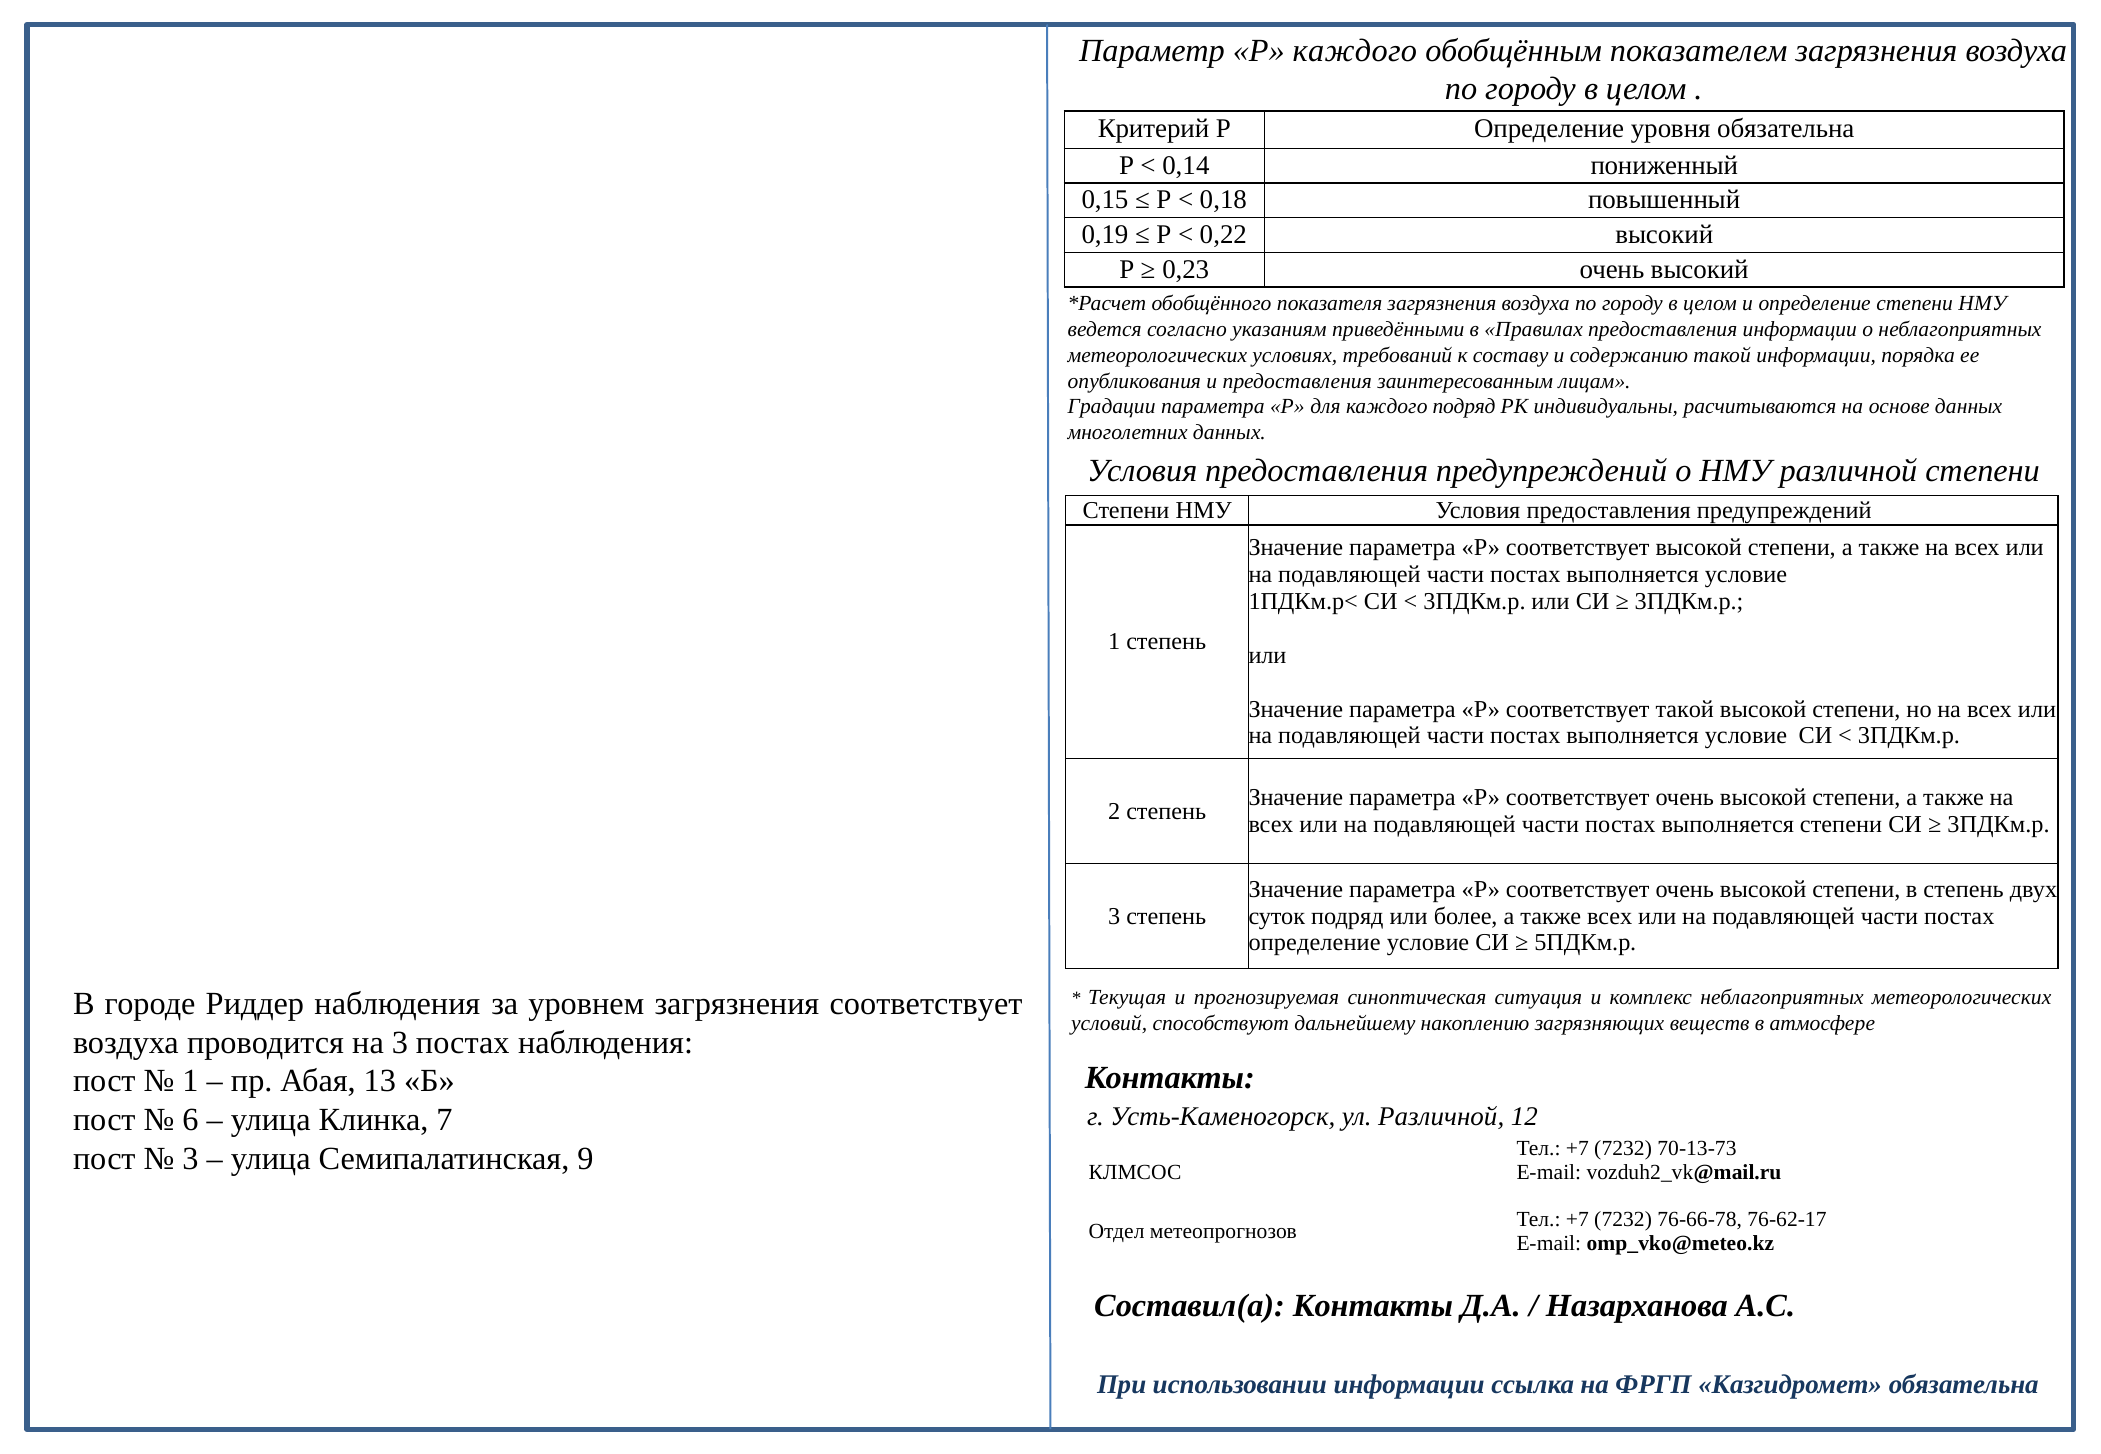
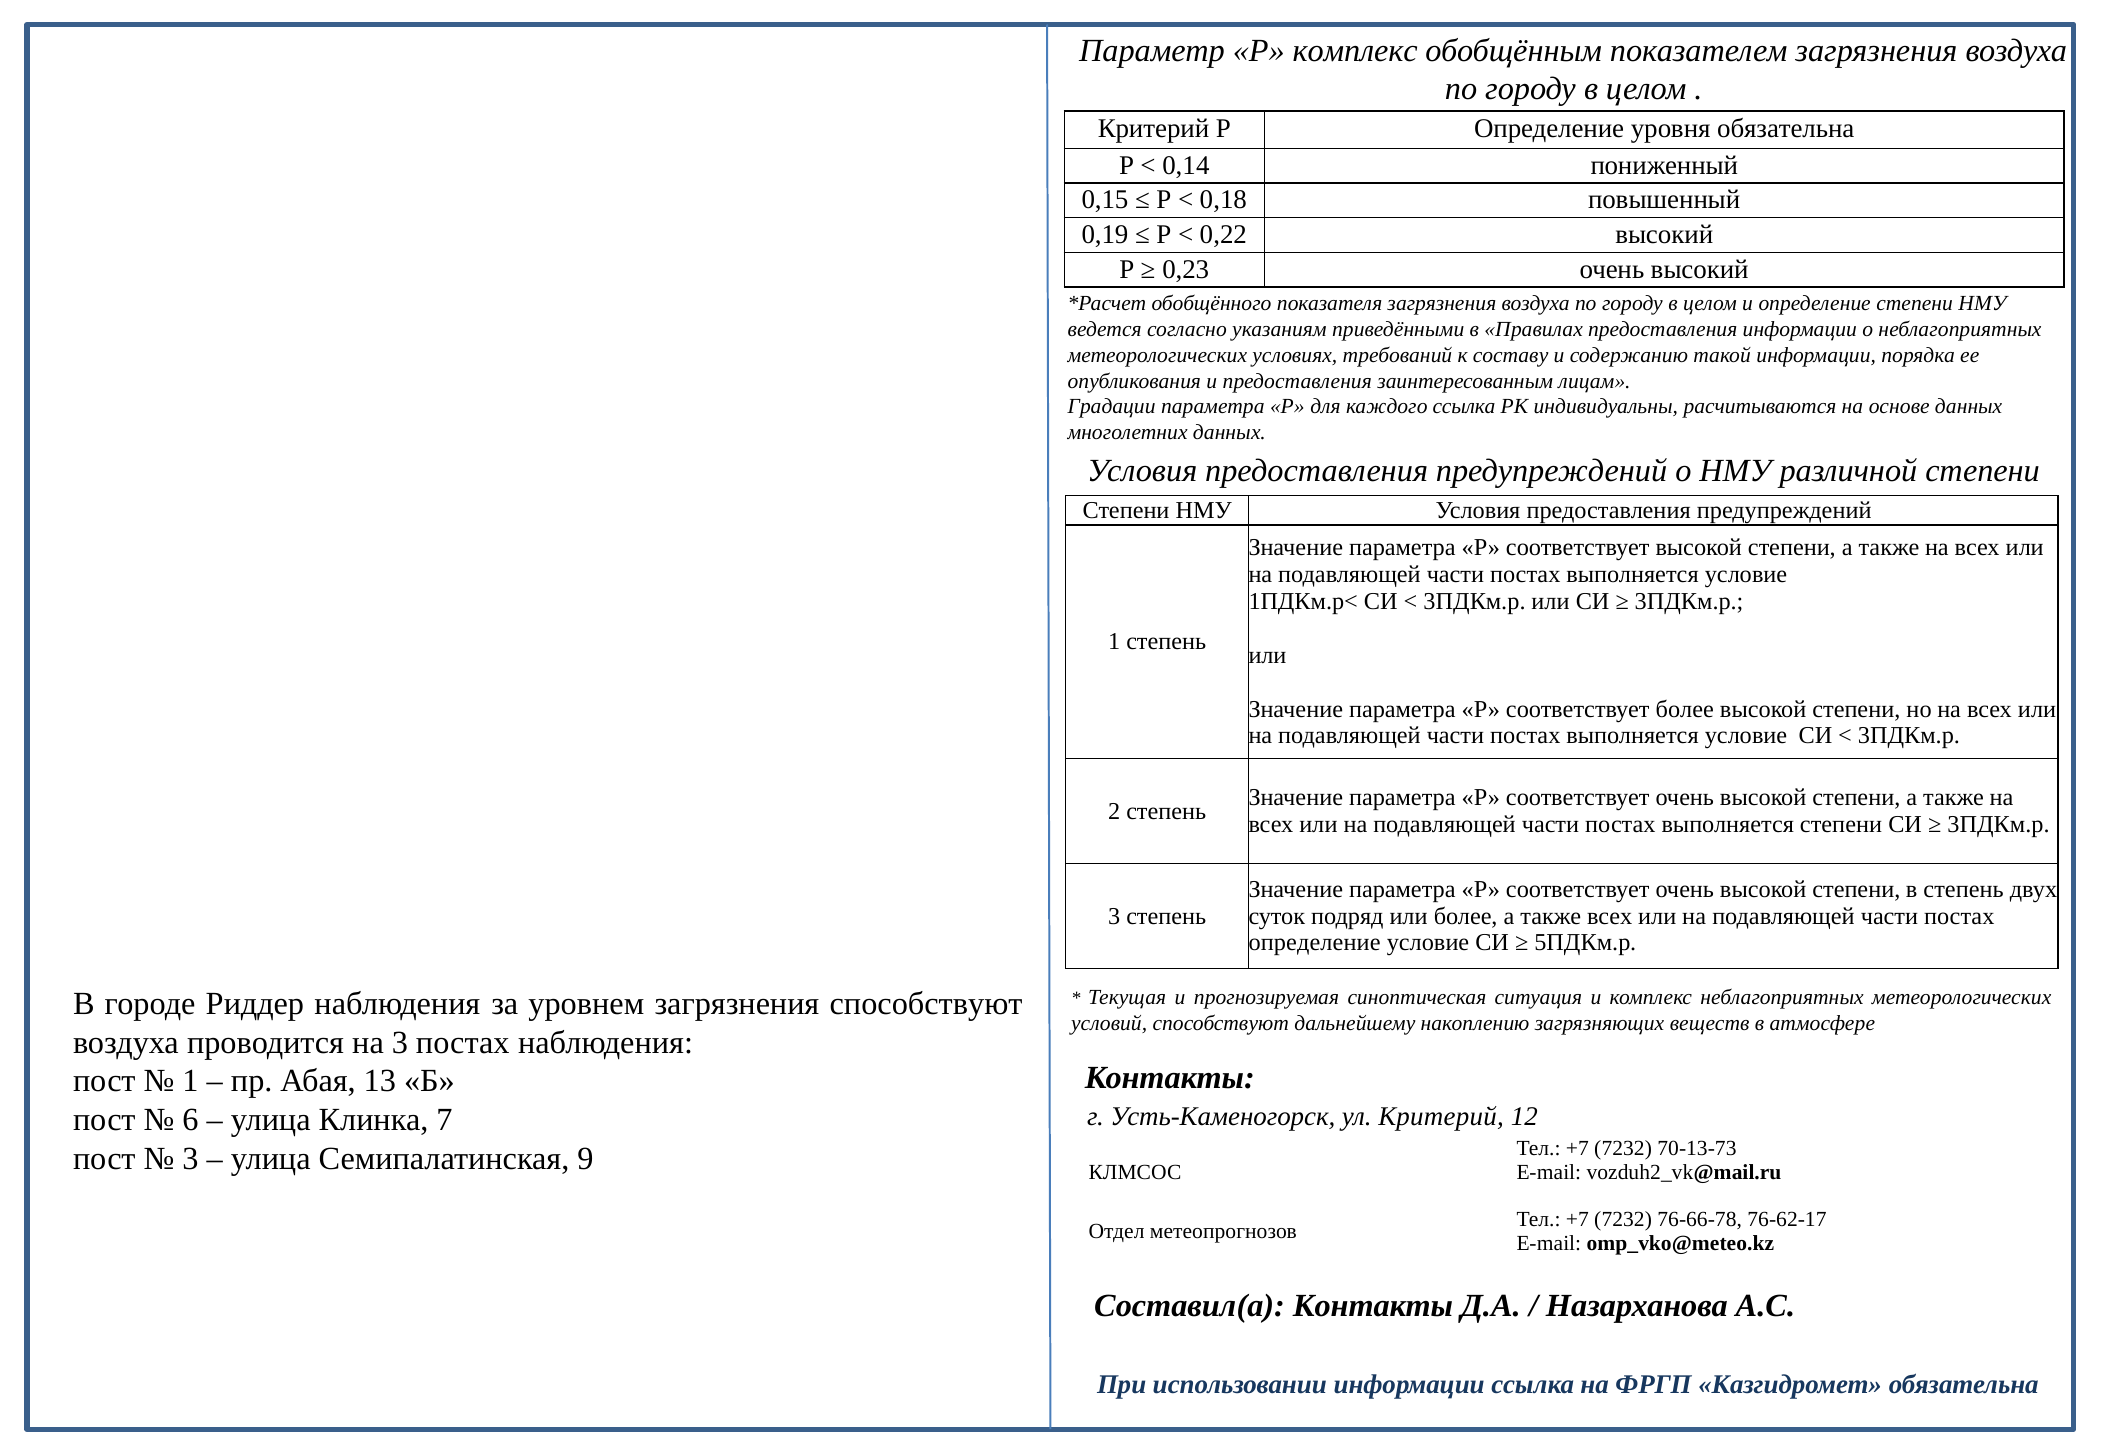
Р каждого: каждого -> комплекс
каждого подряд: подряд -> ссылка
соответствует такой: такой -> более
загрязнения соответствует: соответствует -> способствуют
ул Различной: Различной -> Критерий
